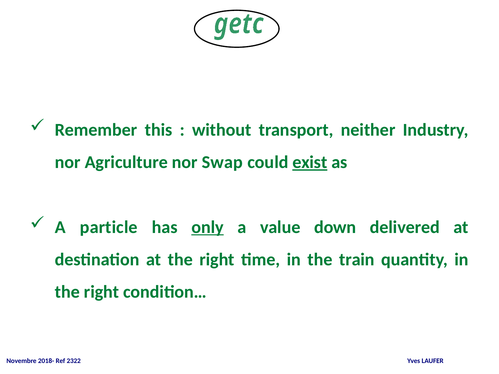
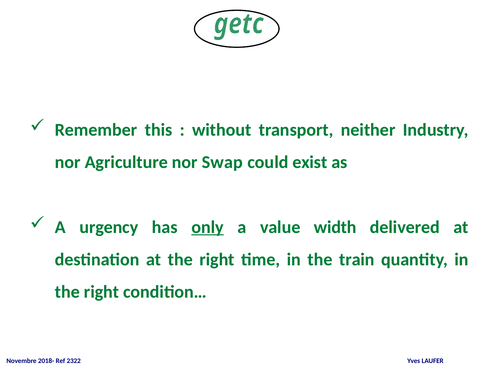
exist underline: present -> none
particle: particle -> urgency
down: down -> width
